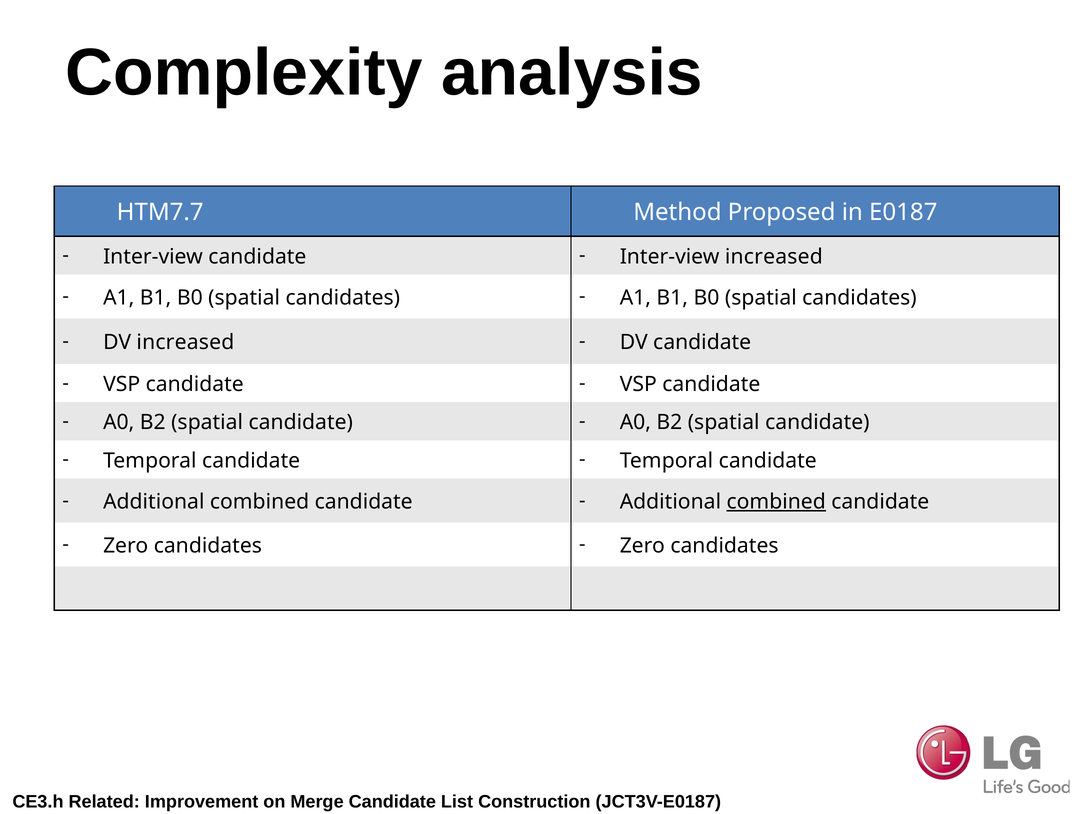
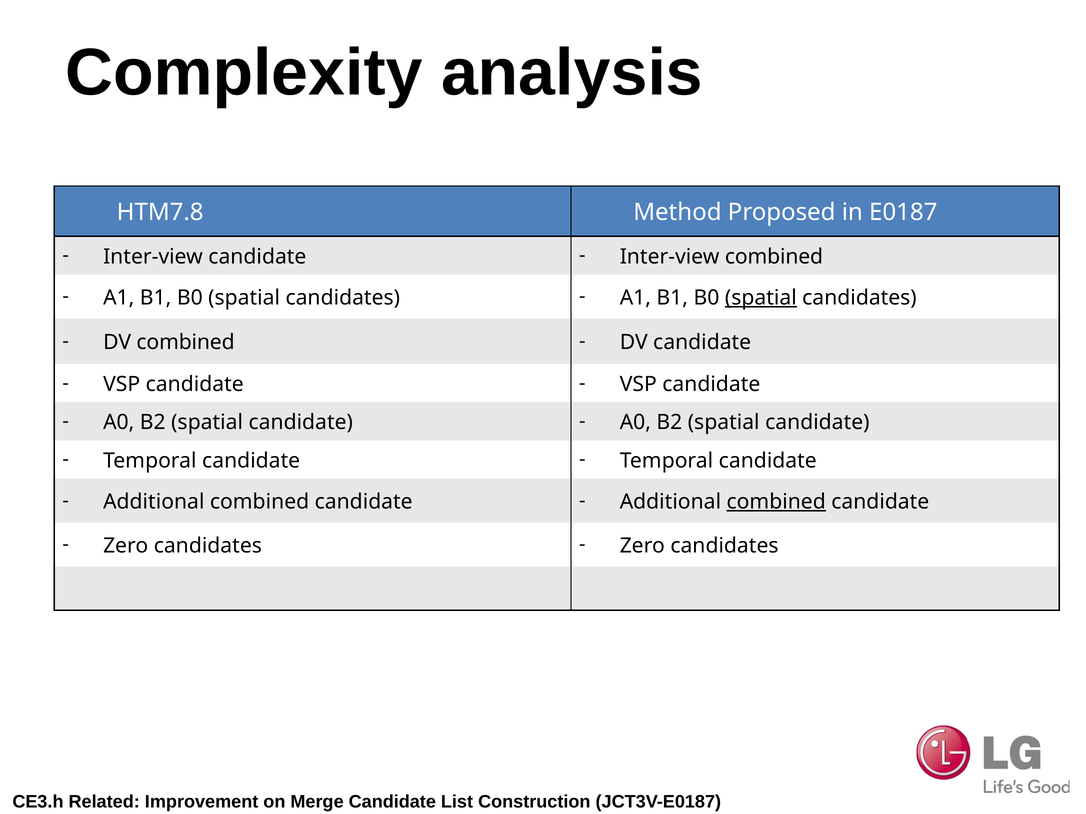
HTM7.7: HTM7.7 -> HTM7.8
Inter-view increased: increased -> combined
spatial at (761, 298) underline: none -> present
DV increased: increased -> combined
